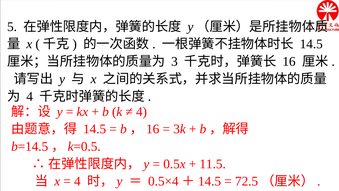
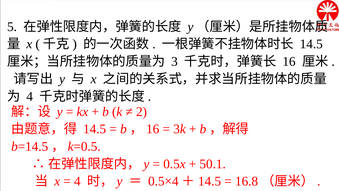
4 at (141, 111): 4 -> 2
11.5: 11.5 -> 50.1
72.5: 72.5 -> 16.8
